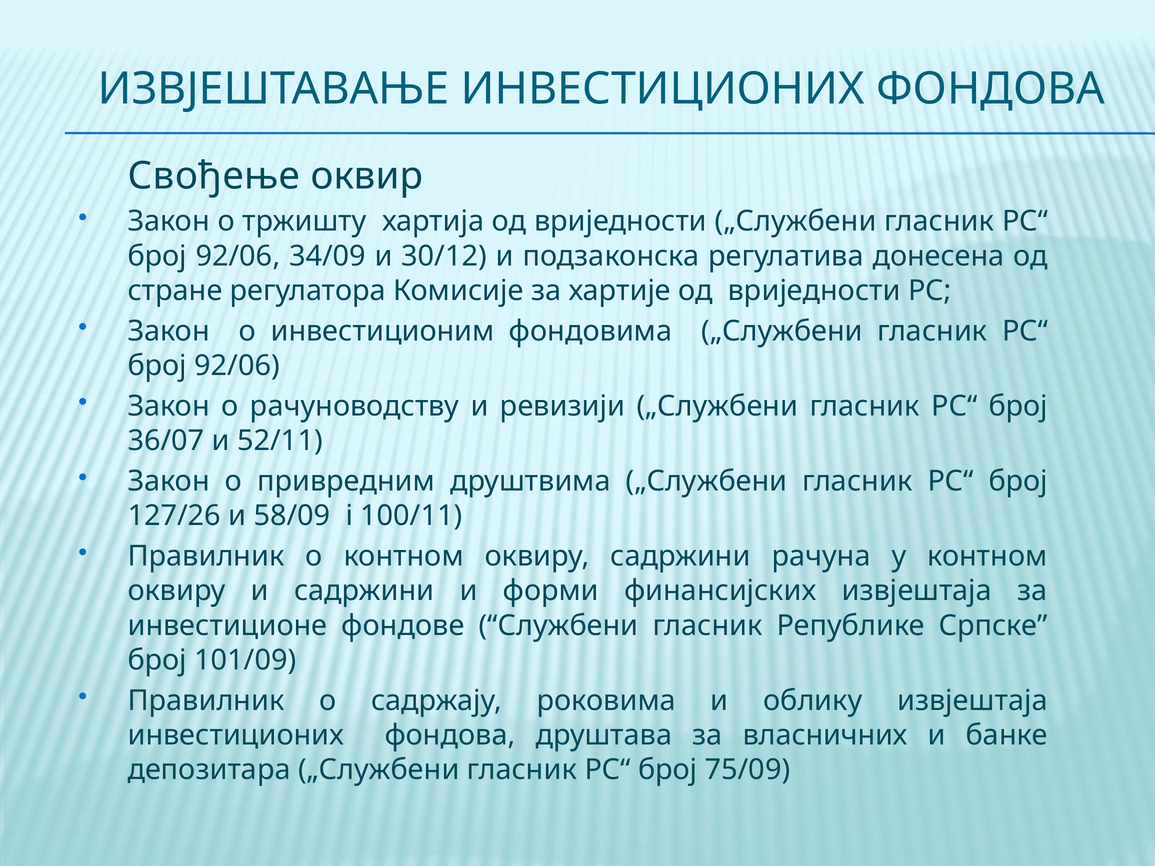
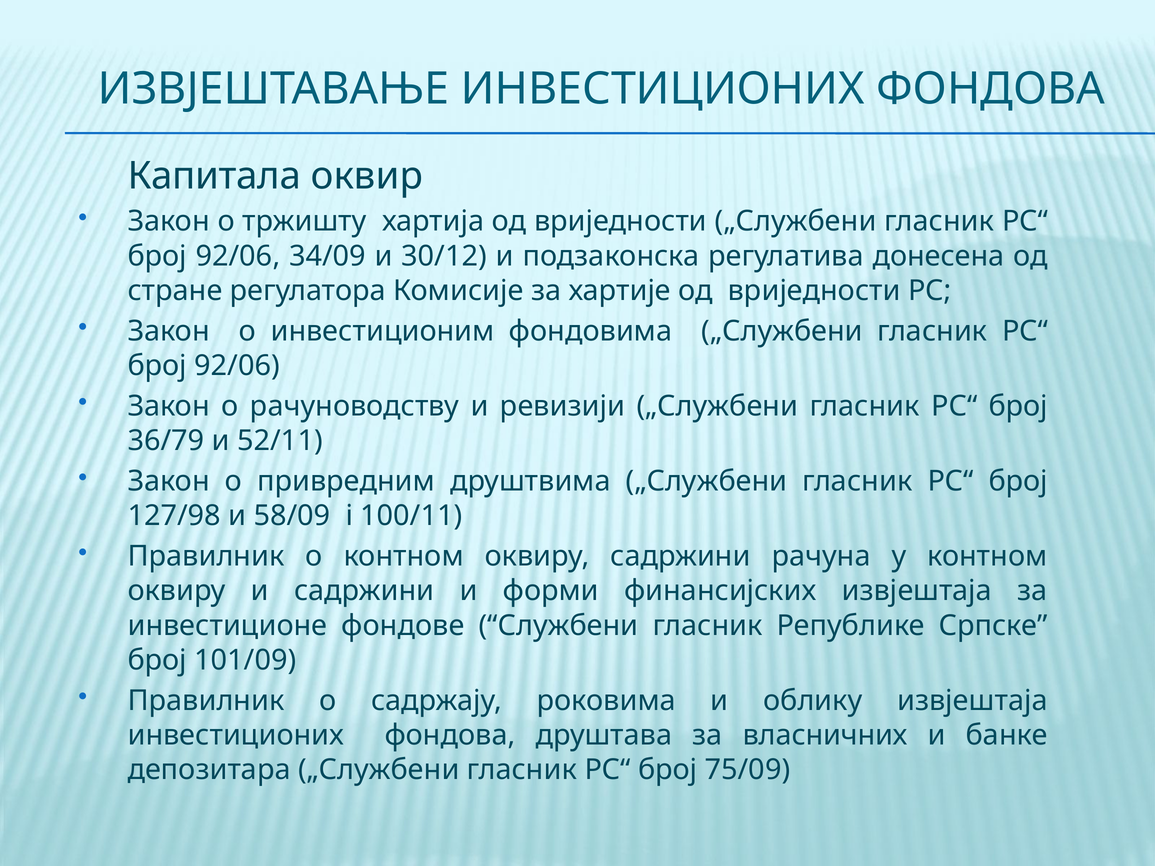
Свођење: Свођење -> Капитала
36/07: 36/07 -> 36/79
127/26: 127/26 -> 127/98
